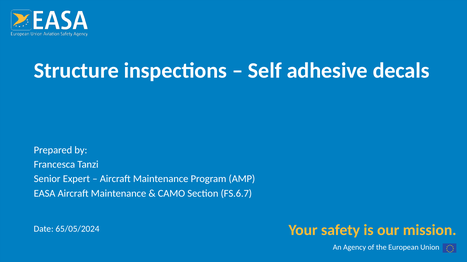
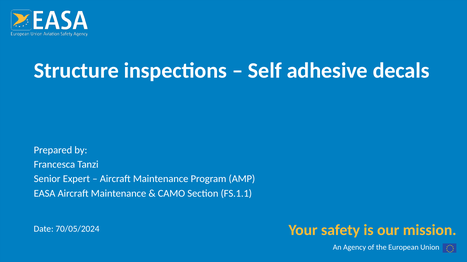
FS.6.7: FS.6.7 -> FS.1.1
65/05/2024: 65/05/2024 -> 70/05/2024
